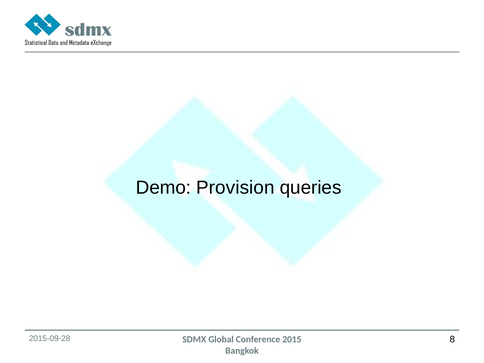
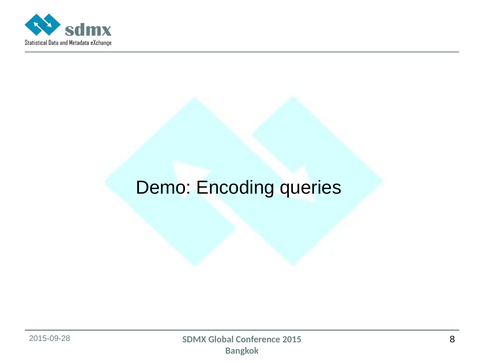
Provision: Provision -> Encoding
